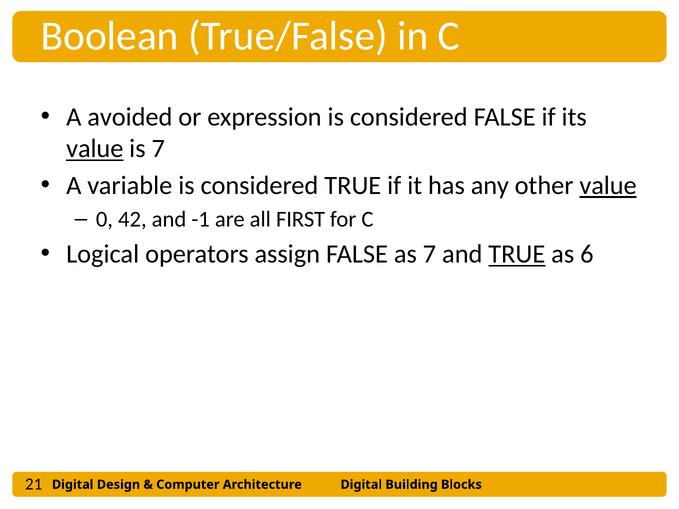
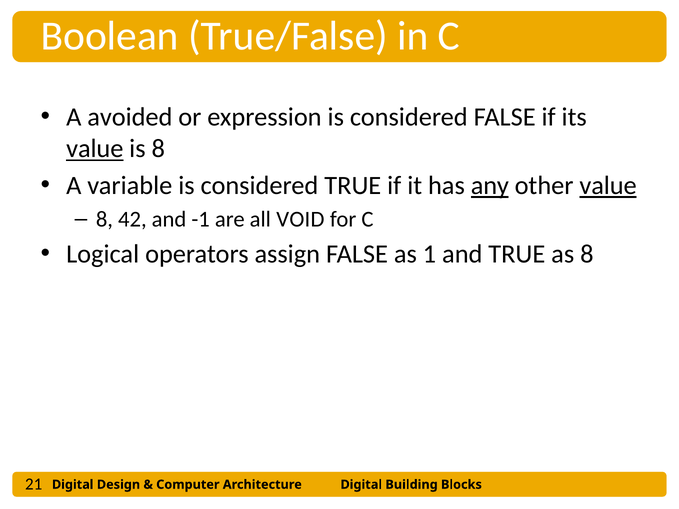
is 7: 7 -> 8
any underline: none -> present
0 at (104, 219): 0 -> 8
FIRST: FIRST -> VOID
as 7: 7 -> 1
TRUE at (517, 254) underline: present -> none
as 6: 6 -> 8
